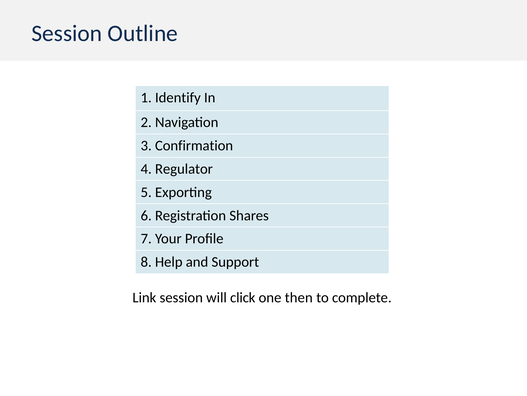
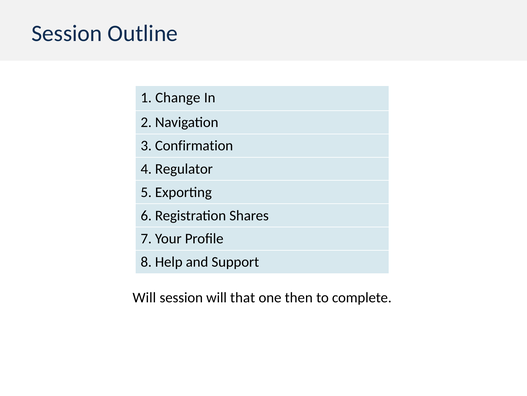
Identify: Identify -> Change
Link at (144, 297): Link -> Will
click: click -> that
